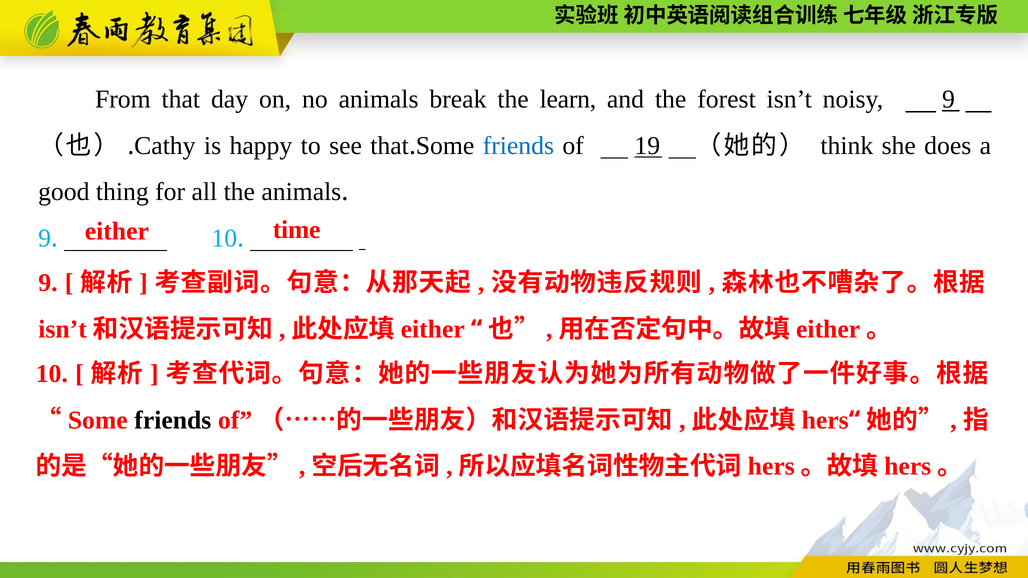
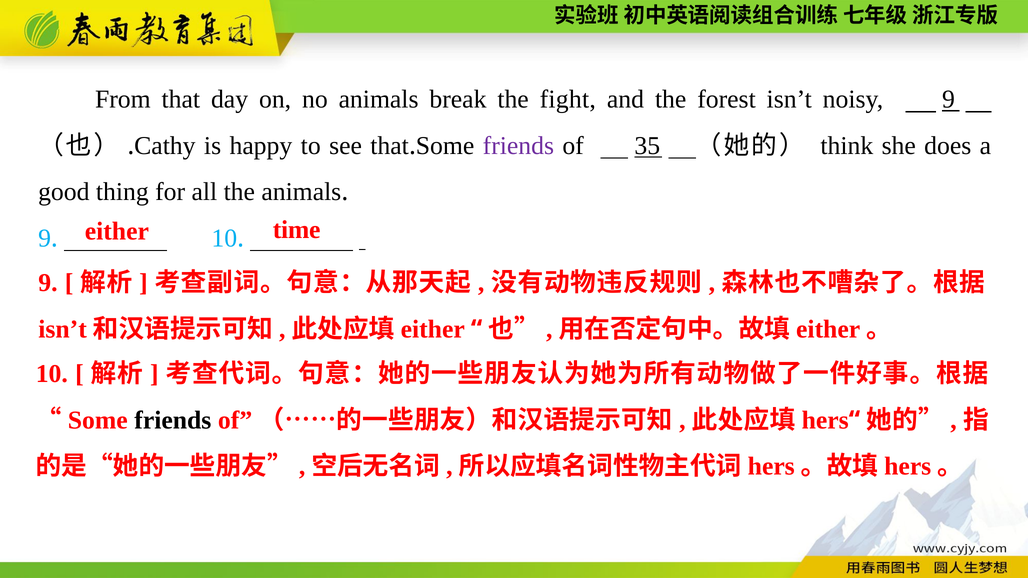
learn: learn -> fight
friends at (518, 146) colour: blue -> purple
19: 19 -> 35
